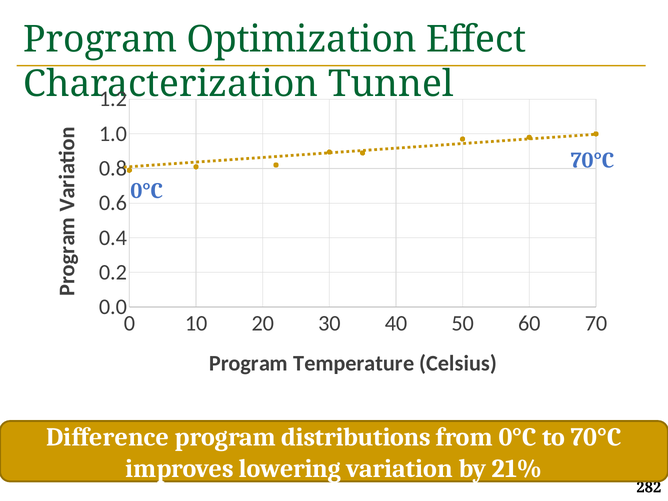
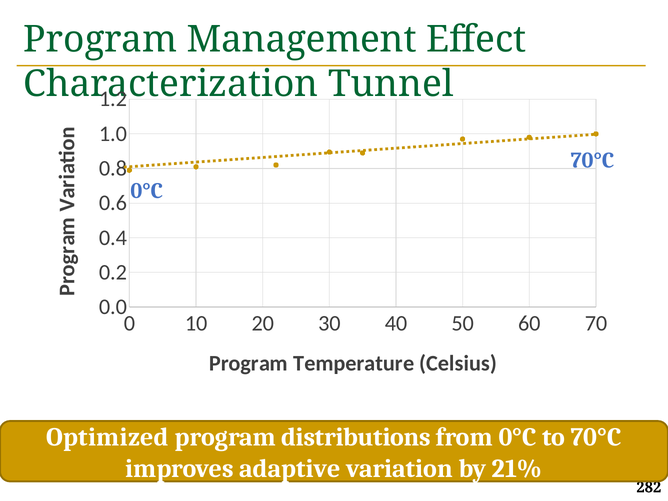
Optimization: Optimization -> Management
Difference: Difference -> Optimized
lowering: lowering -> adaptive
